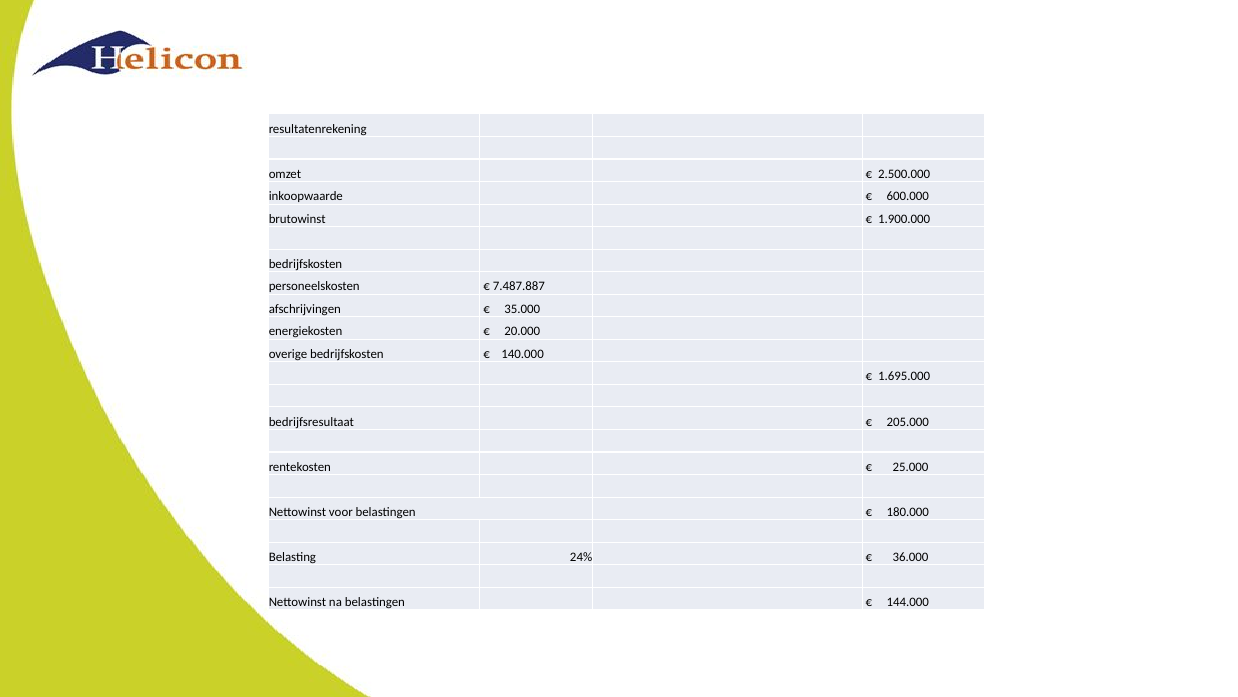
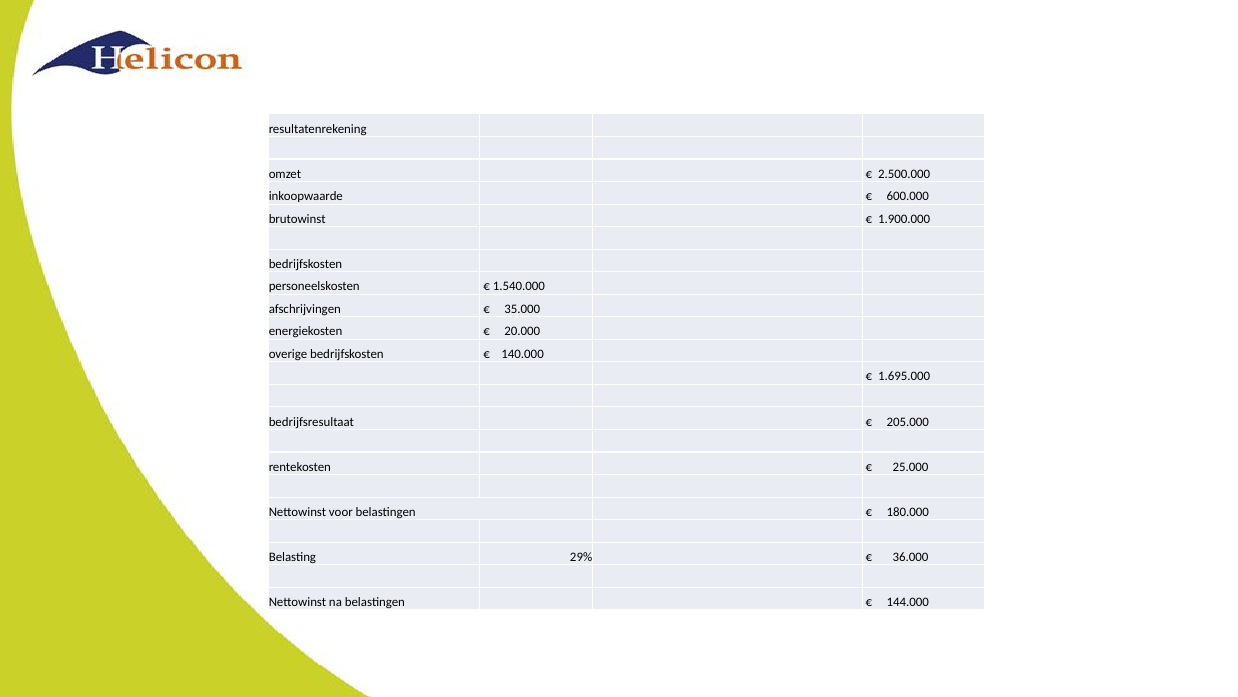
7.487.887: 7.487.887 -> 1.540.000
24%: 24% -> 29%
